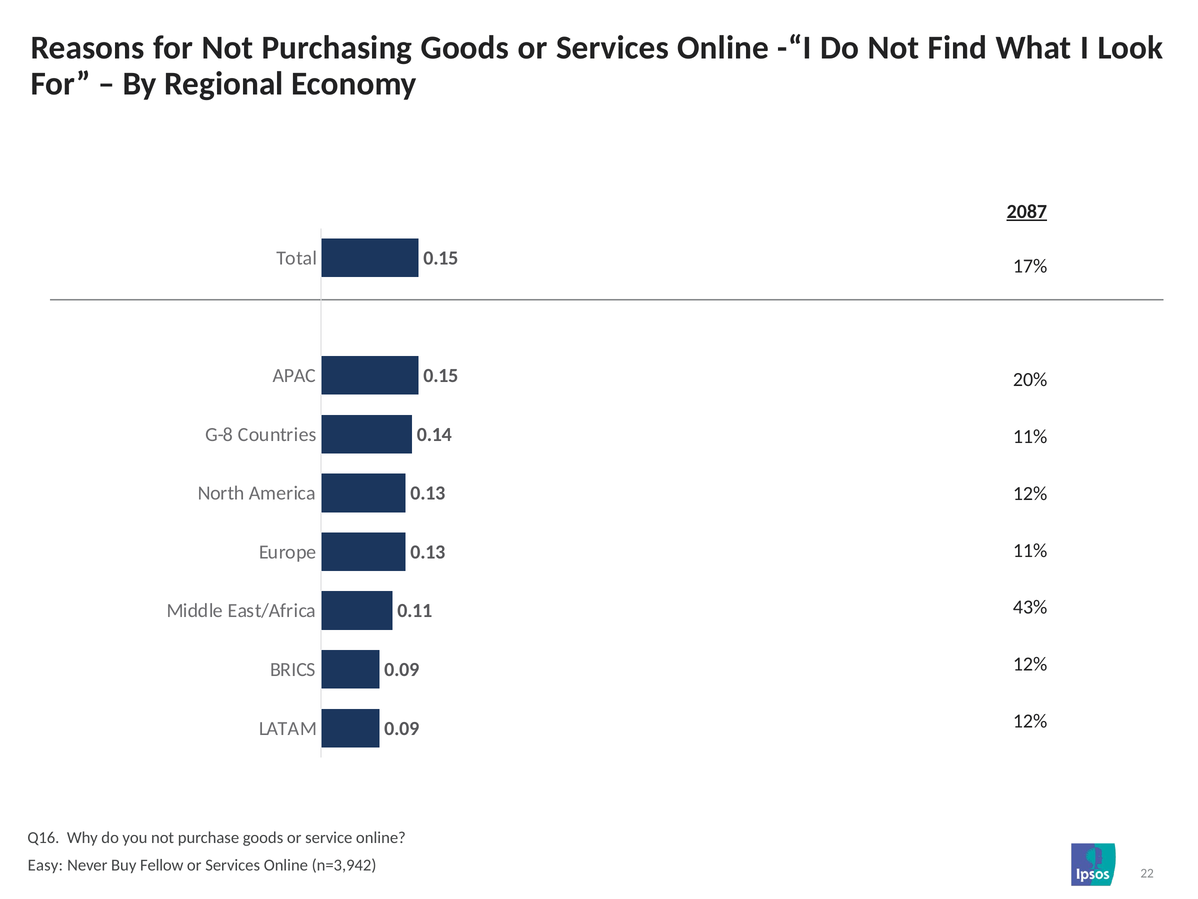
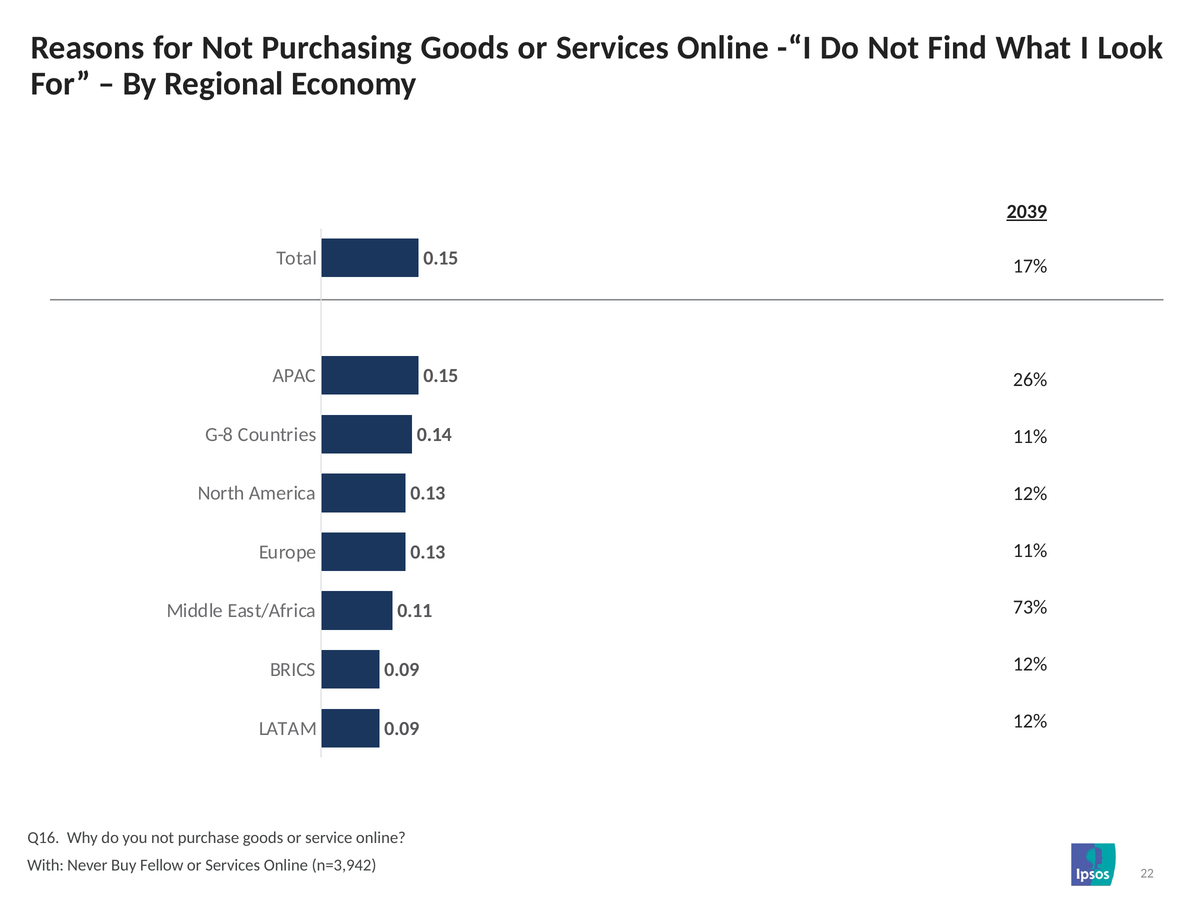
2087: 2087 -> 2039
20%: 20% -> 26%
43%: 43% -> 73%
Easy: Easy -> With
